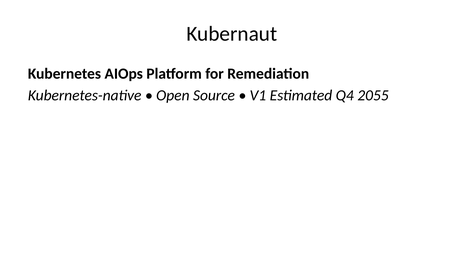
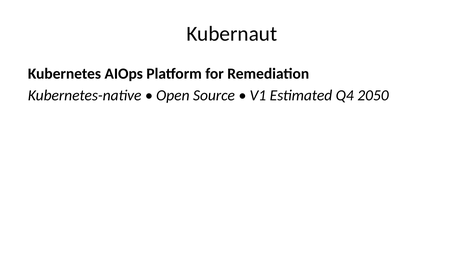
2055: 2055 -> 2050
